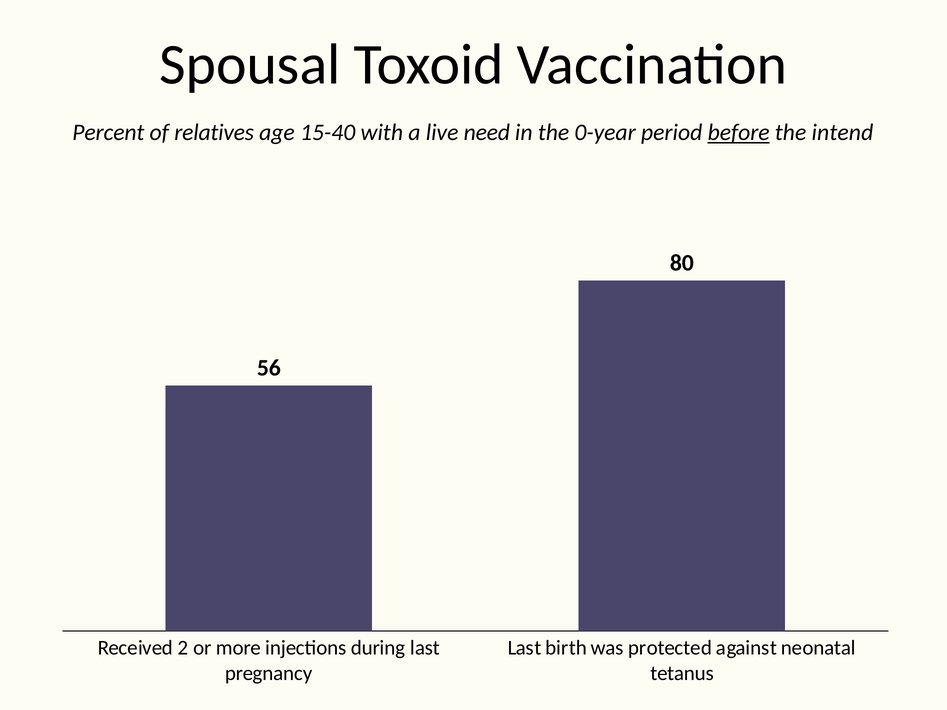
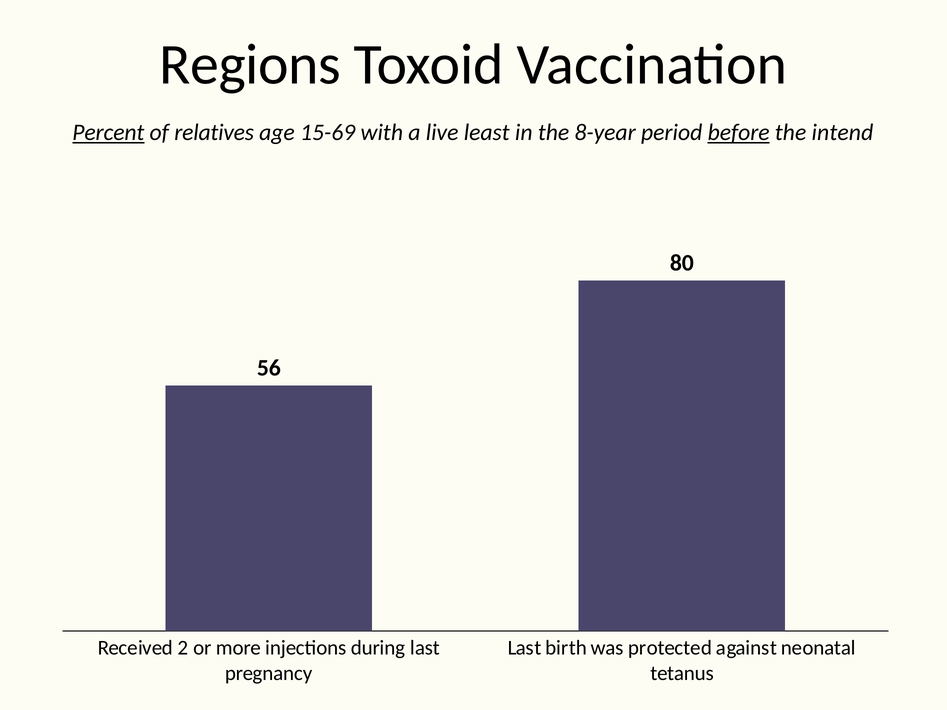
Spousal: Spousal -> Regions
Percent underline: none -> present
15-40: 15-40 -> 15-69
need: need -> least
0-year: 0-year -> 8-year
